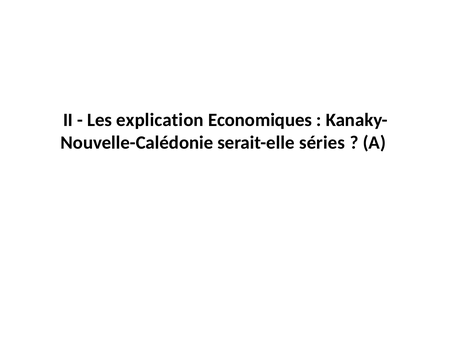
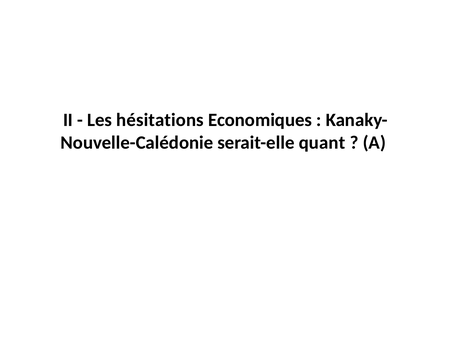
explication: explication -> hésitations
séries: séries -> quant
